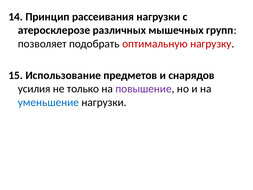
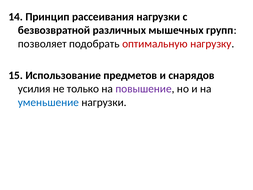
атеросклерозе: атеросклерозе -> безвозвратной
